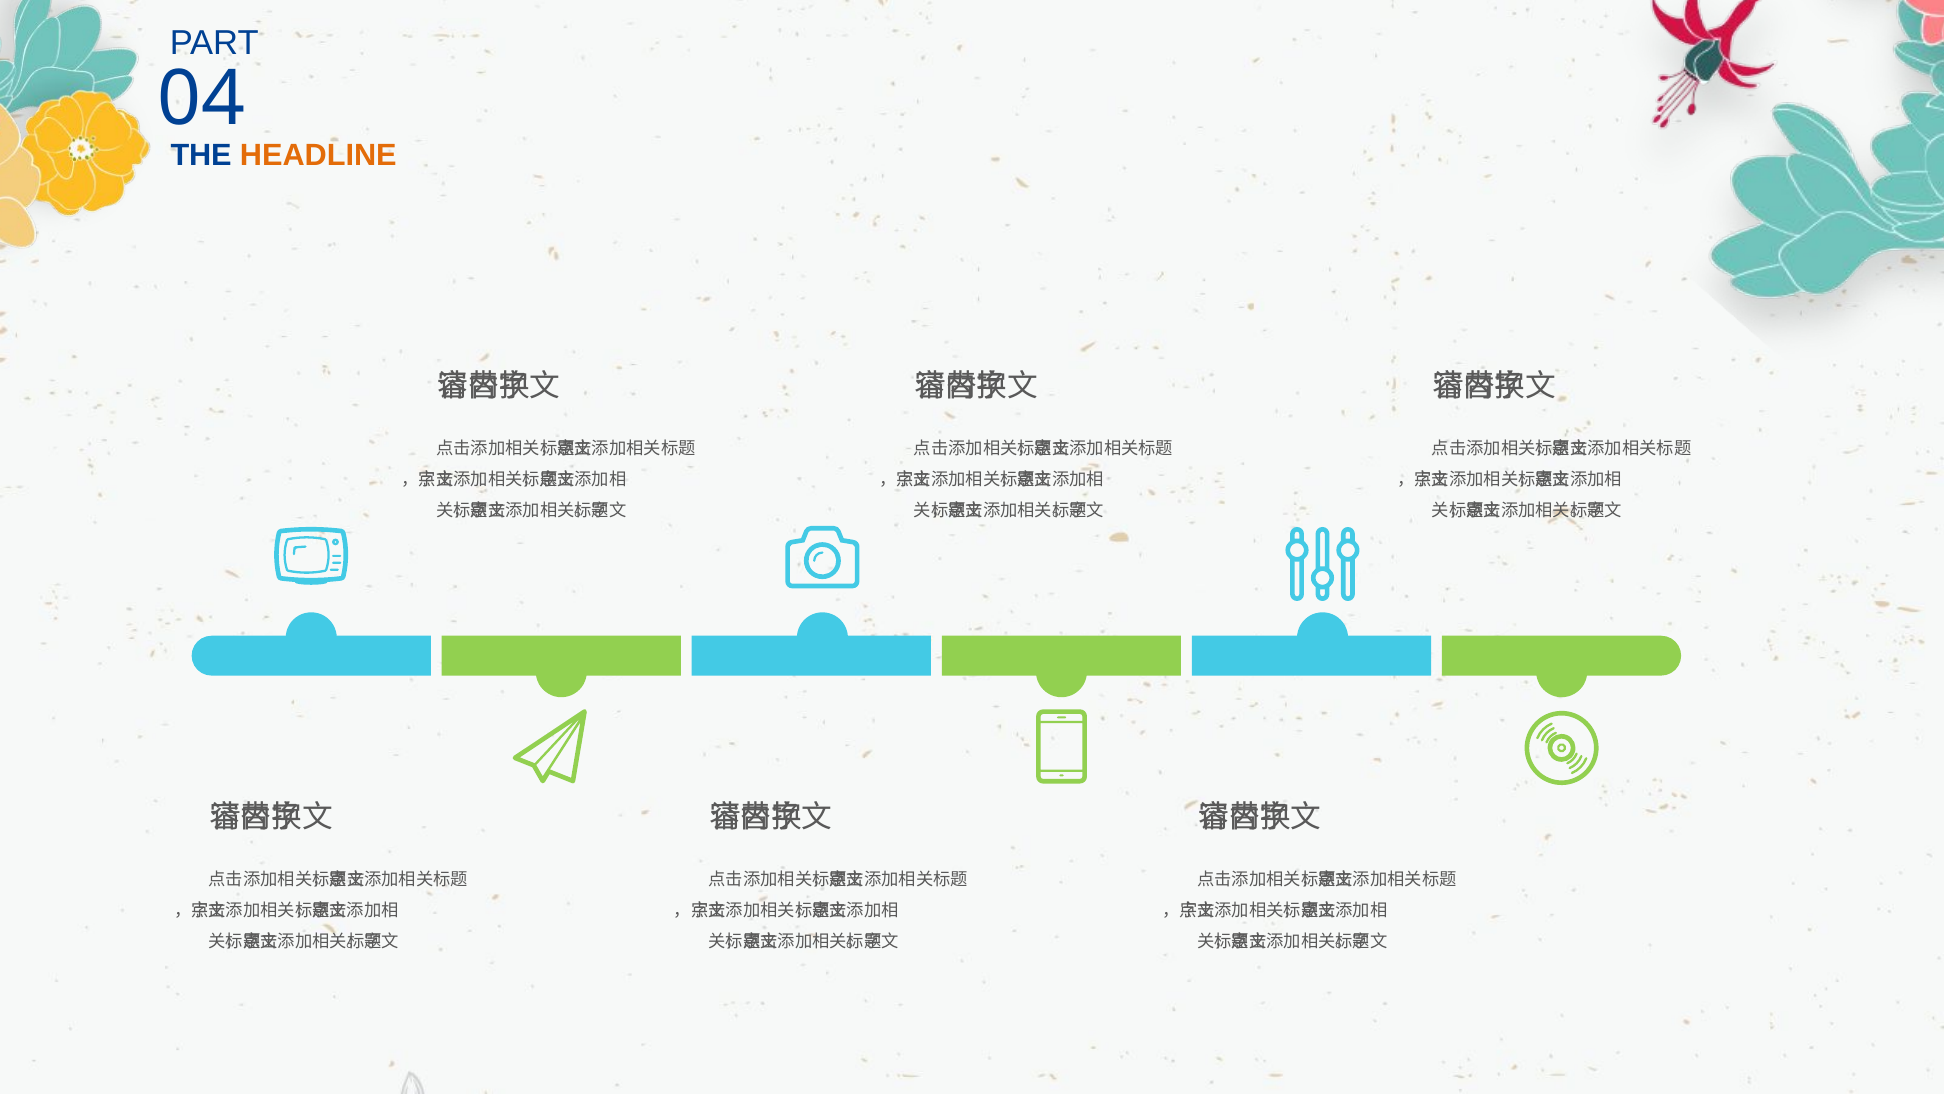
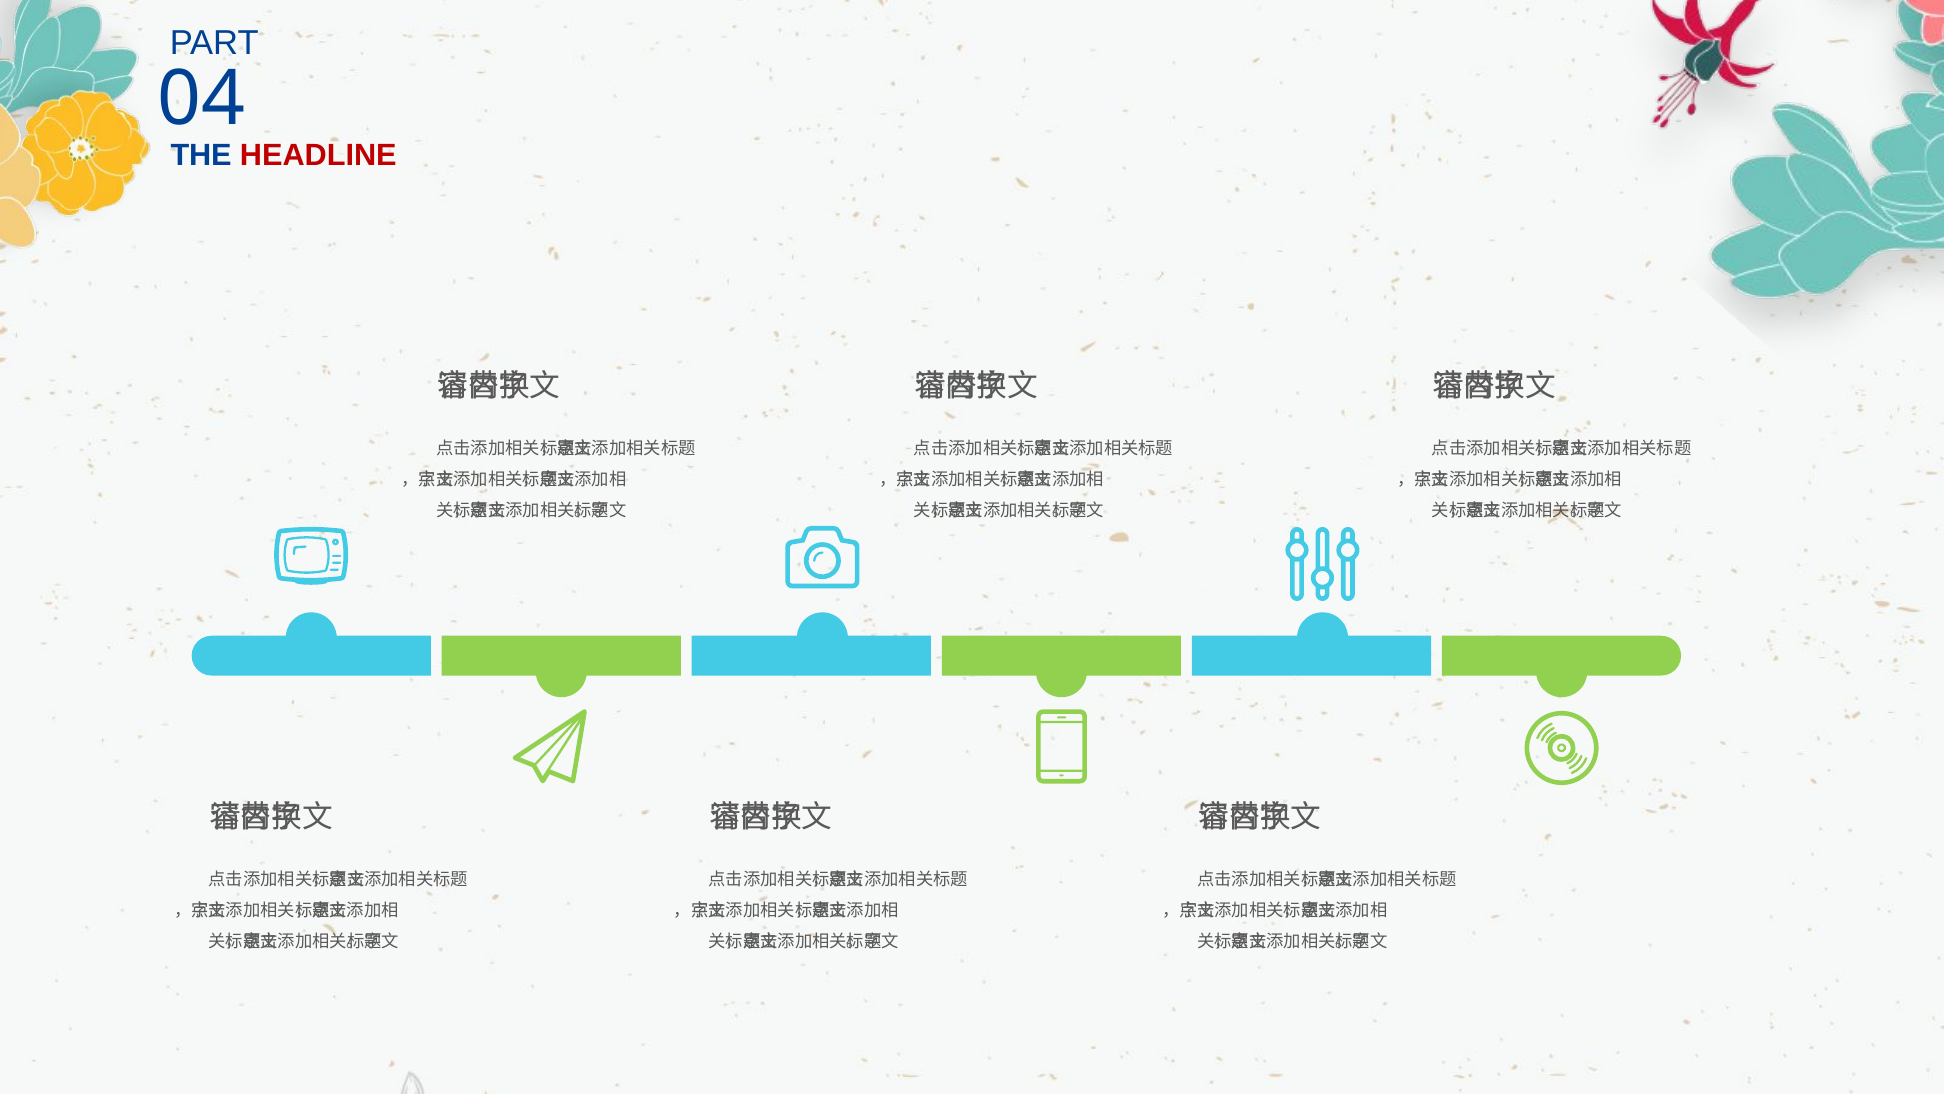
HEADLINE colour: orange -> red
